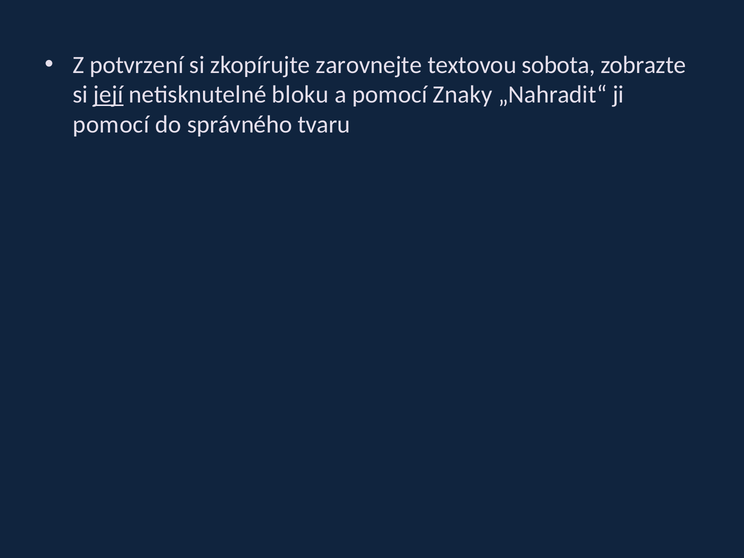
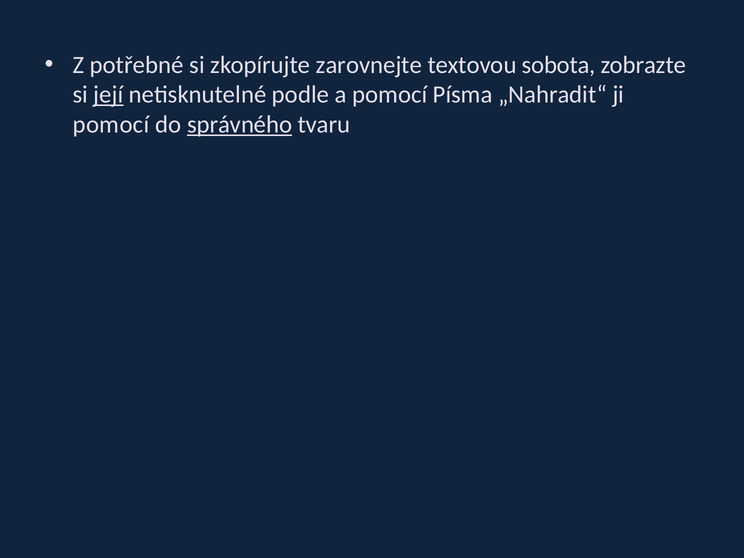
potvrzení: potvrzení -> potřebné
bloku: bloku -> podle
Znaky: Znaky -> Písma
správného underline: none -> present
